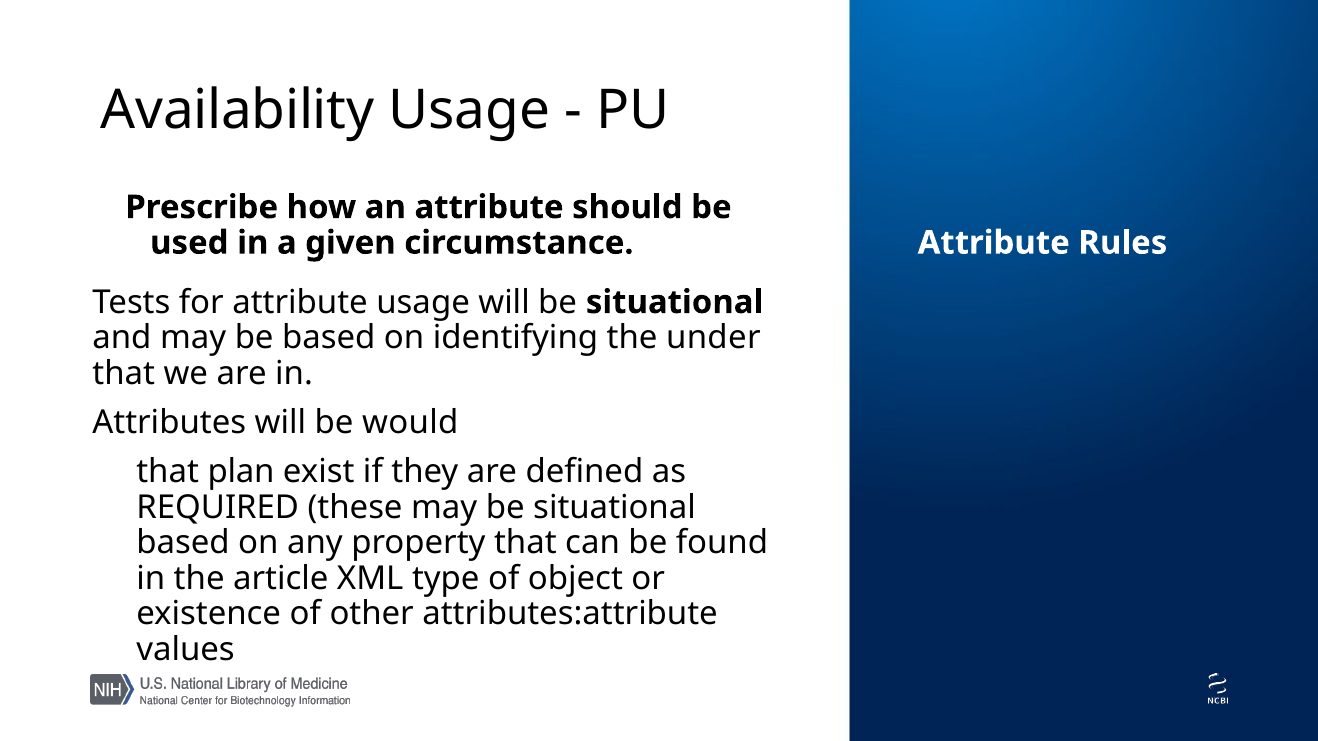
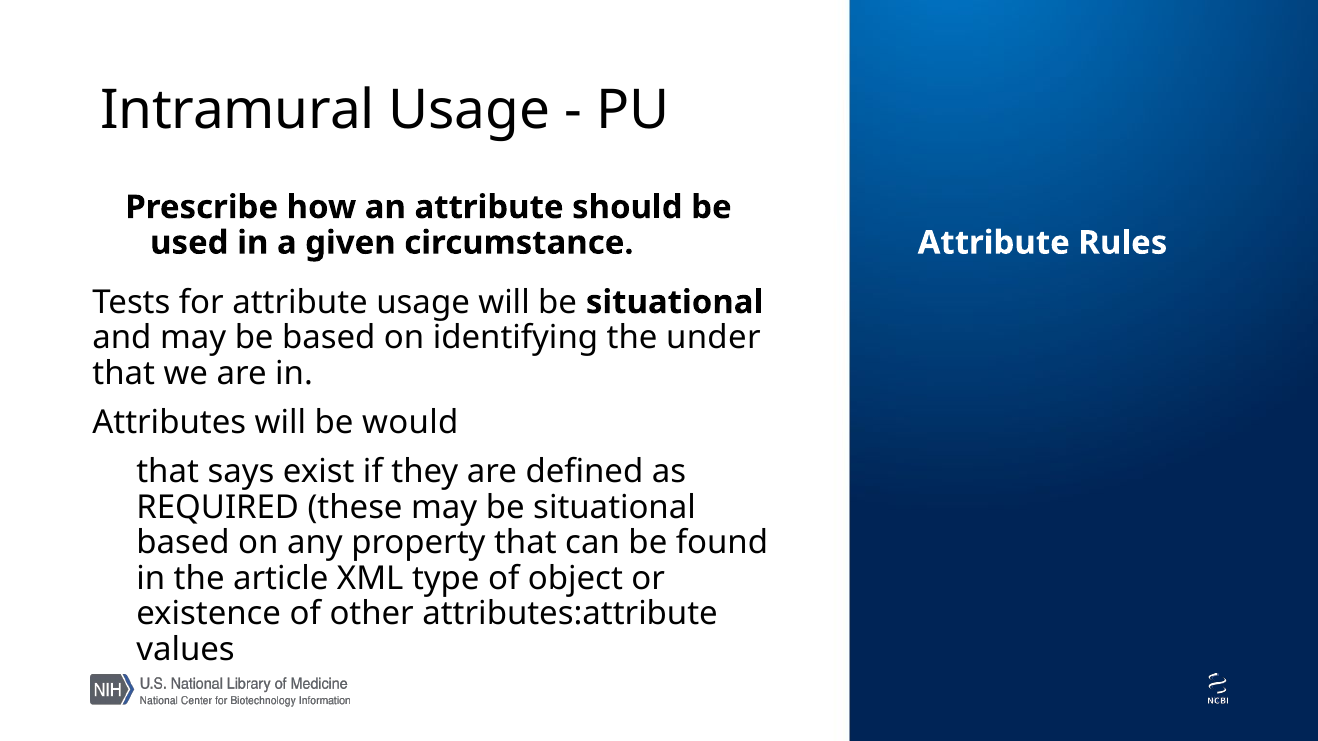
Availability: Availability -> Intramural
plan: plan -> says
